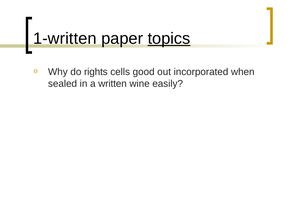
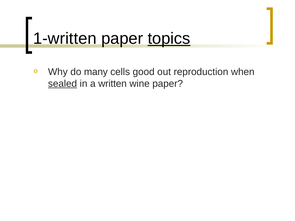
rights: rights -> many
incorporated: incorporated -> reproduction
sealed underline: none -> present
wine easily: easily -> paper
